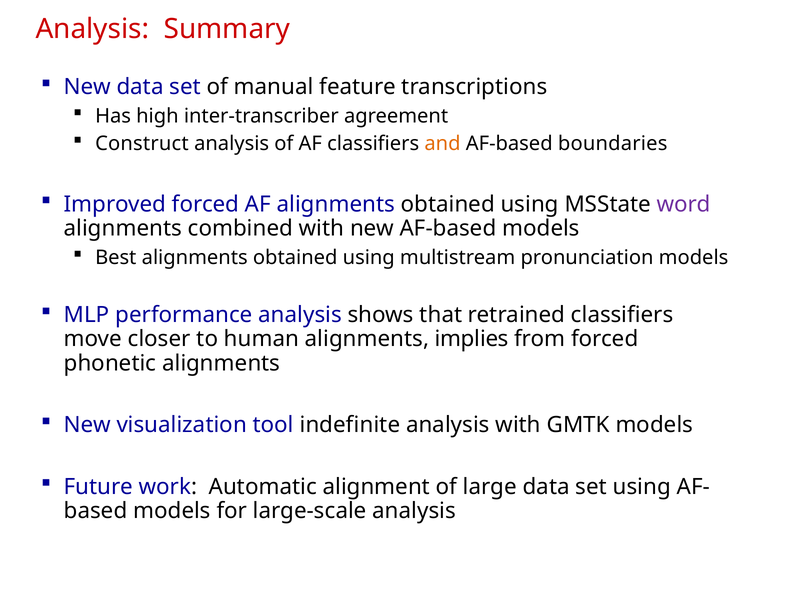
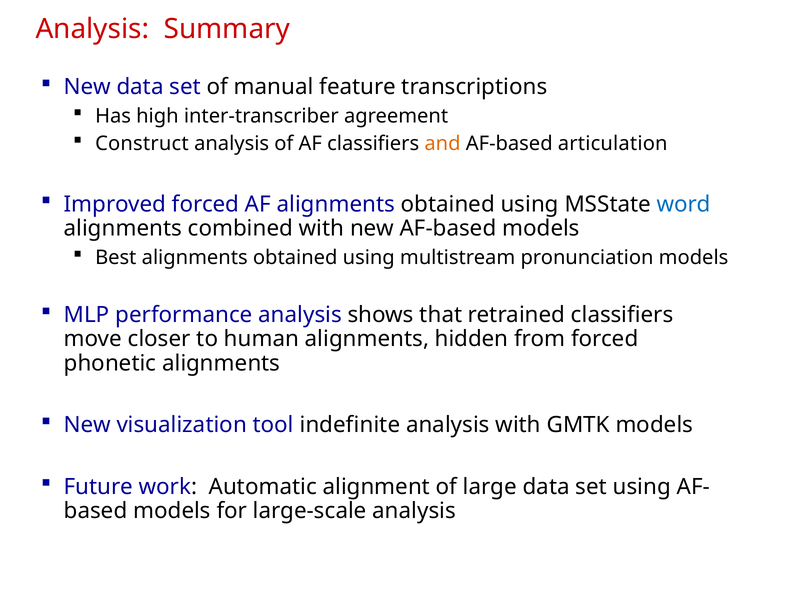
boundaries: boundaries -> articulation
word colour: purple -> blue
implies: implies -> hidden
